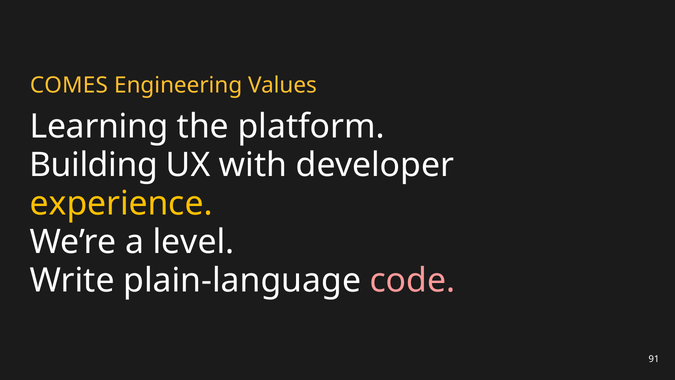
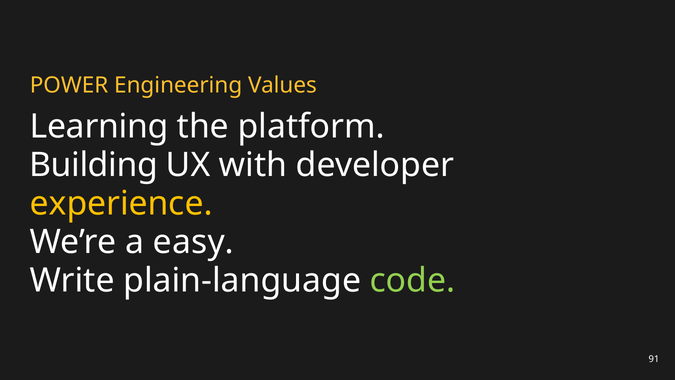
COMES: COMES -> POWER
level: level -> easy
code colour: pink -> light green
